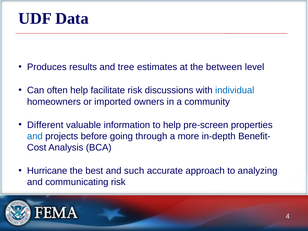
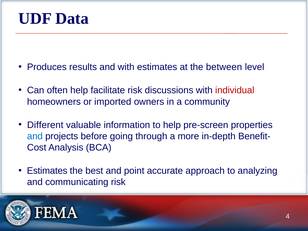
and tree: tree -> with
individual colour: blue -> red
Hurricane at (47, 171): Hurricane -> Estimates
such: such -> point
